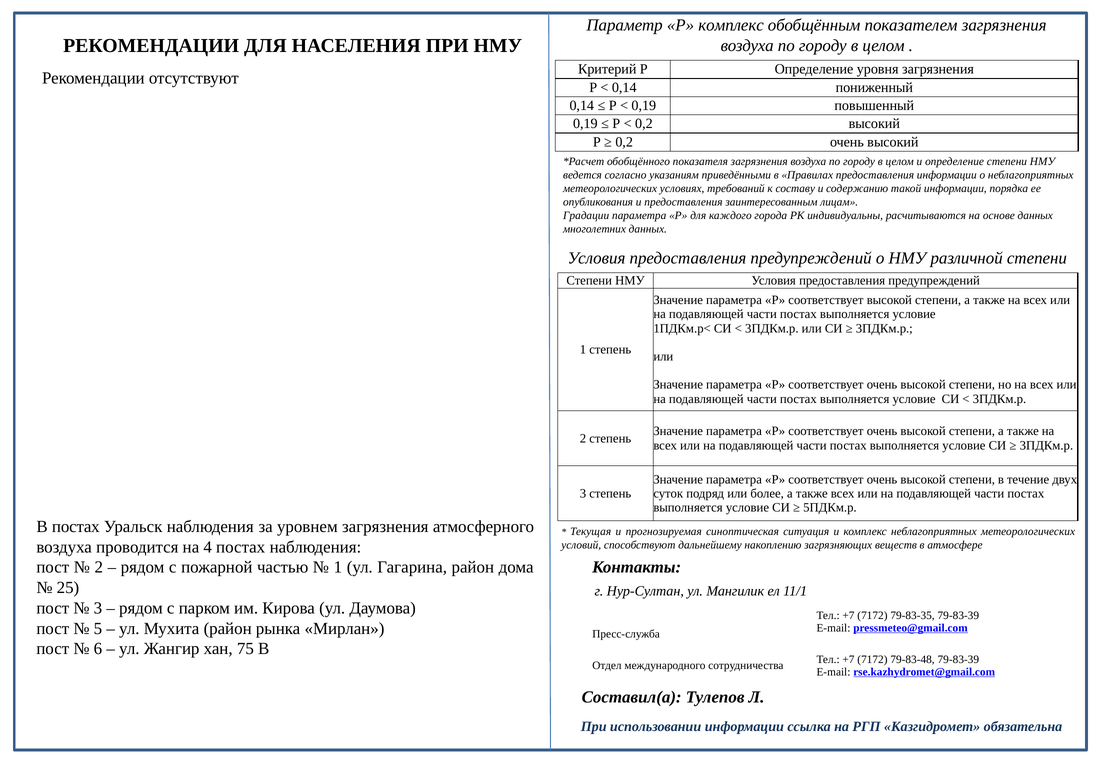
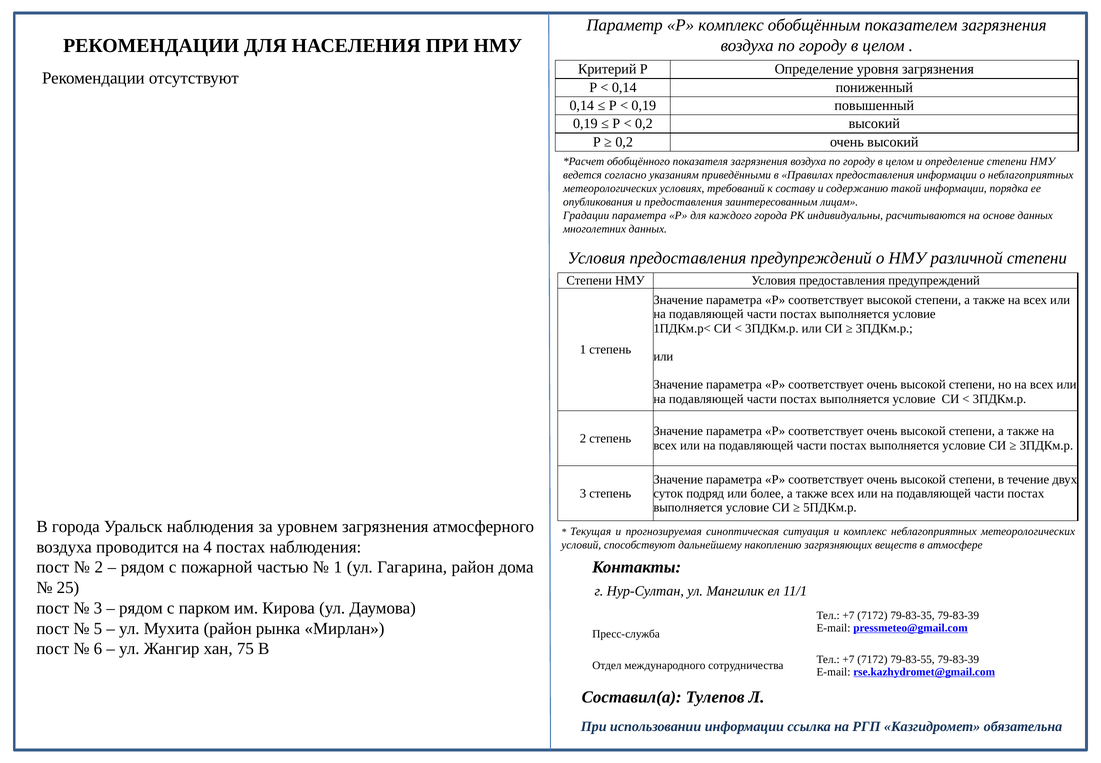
В постах: постах -> города
79-83-48: 79-83-48 -> 79-83-55
